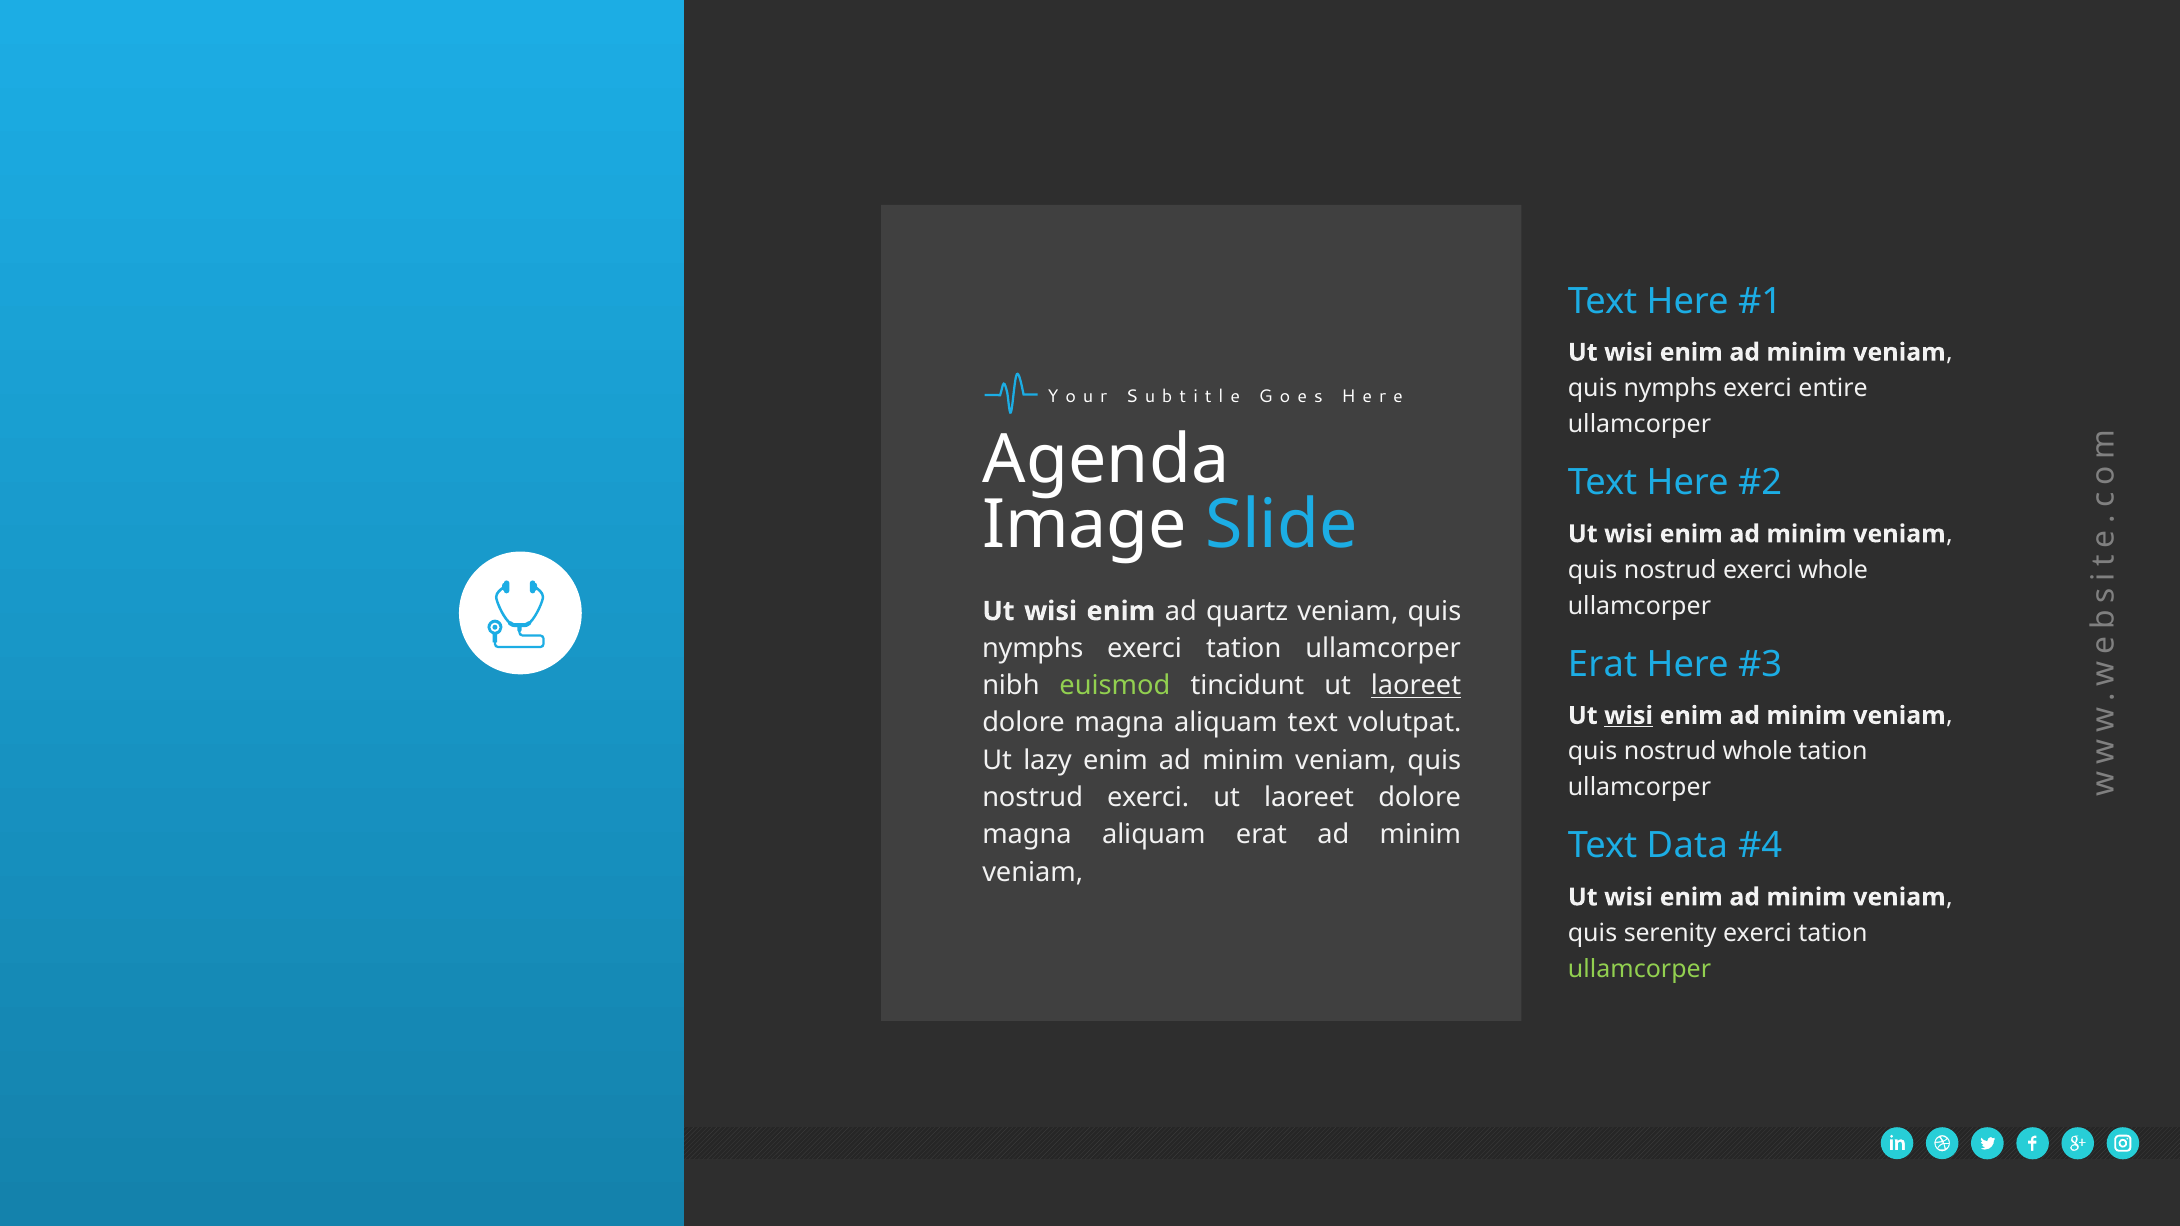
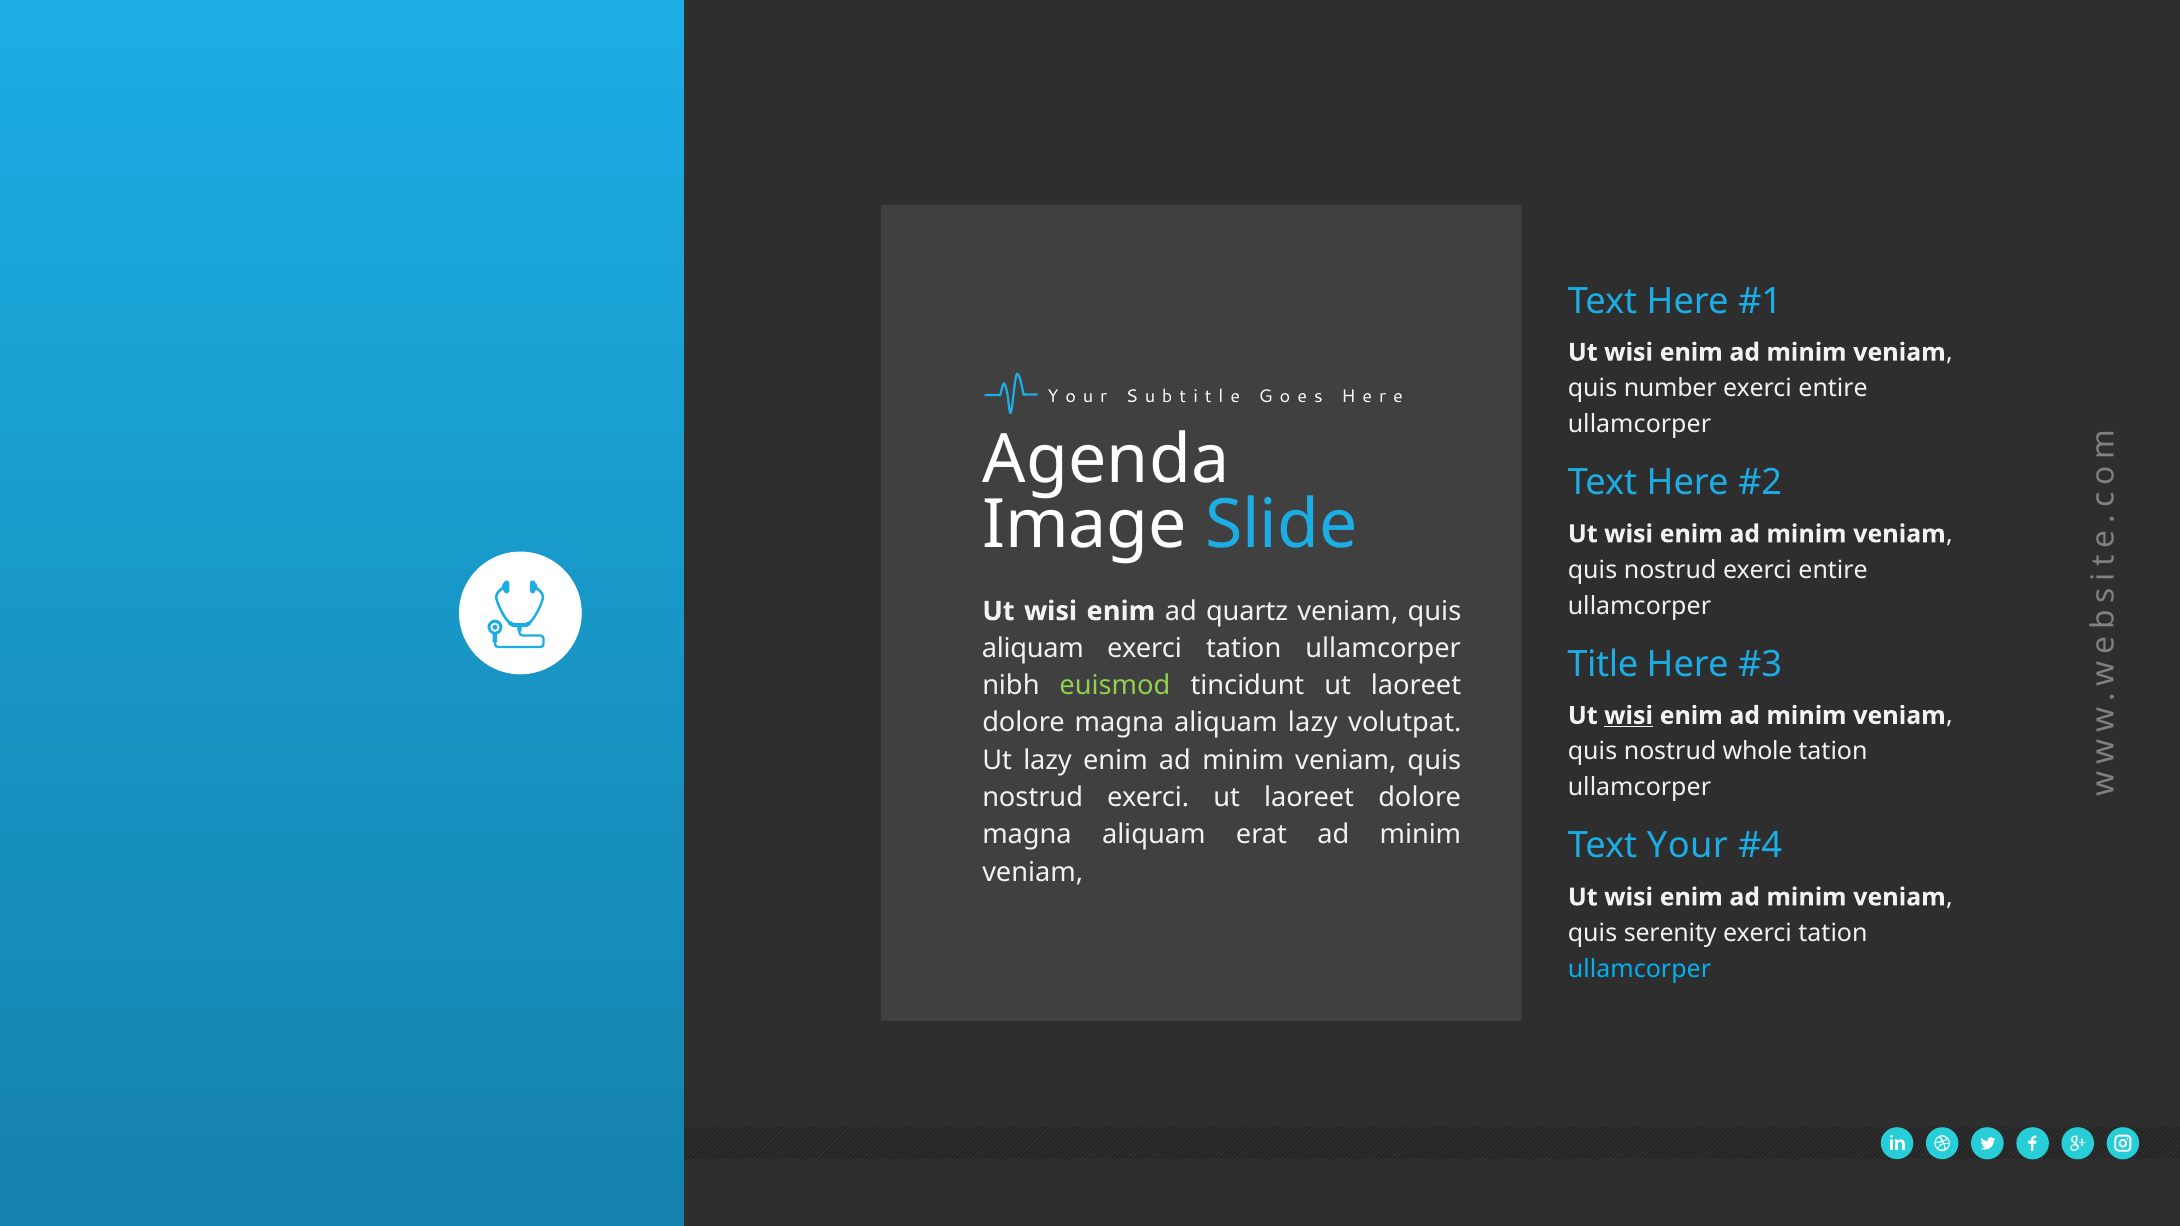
nymphs at (1670, 388): nymphs -> number
nostrud exerci whole: whole -> entire
nymphs at (1033, 649): nymphs -> aliquam
Erat at (1603, 664): Erat -> Title
laoreet at (1416, 686) underline: present -> none
aliquam text: text -> lazy
Data: Data -> Your
ullamcorper at (1640, 969) colour: light green -> light blue
